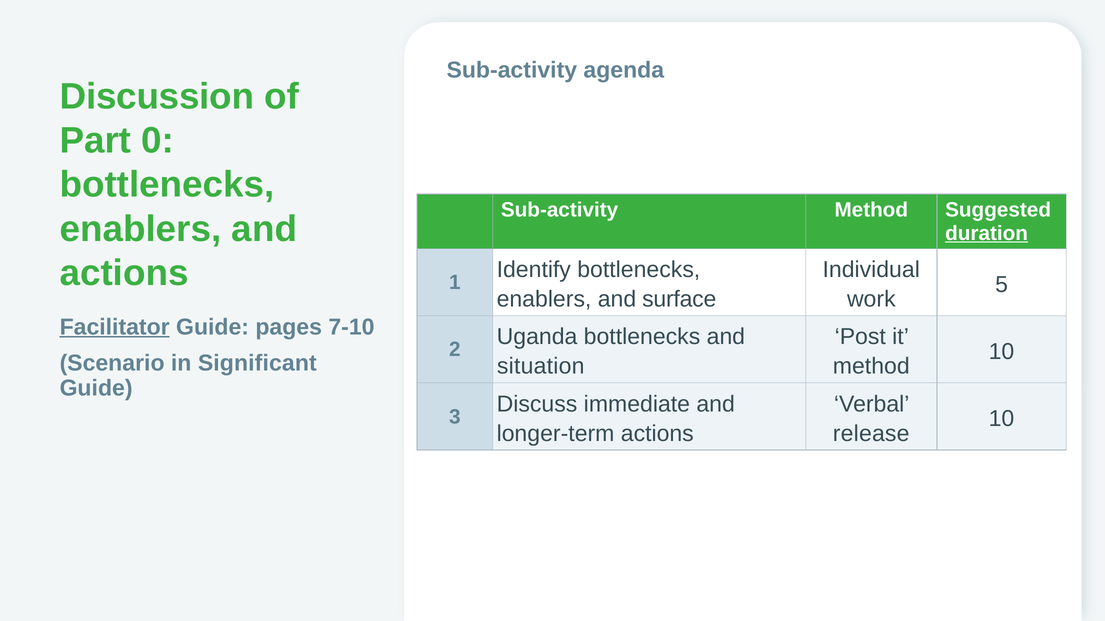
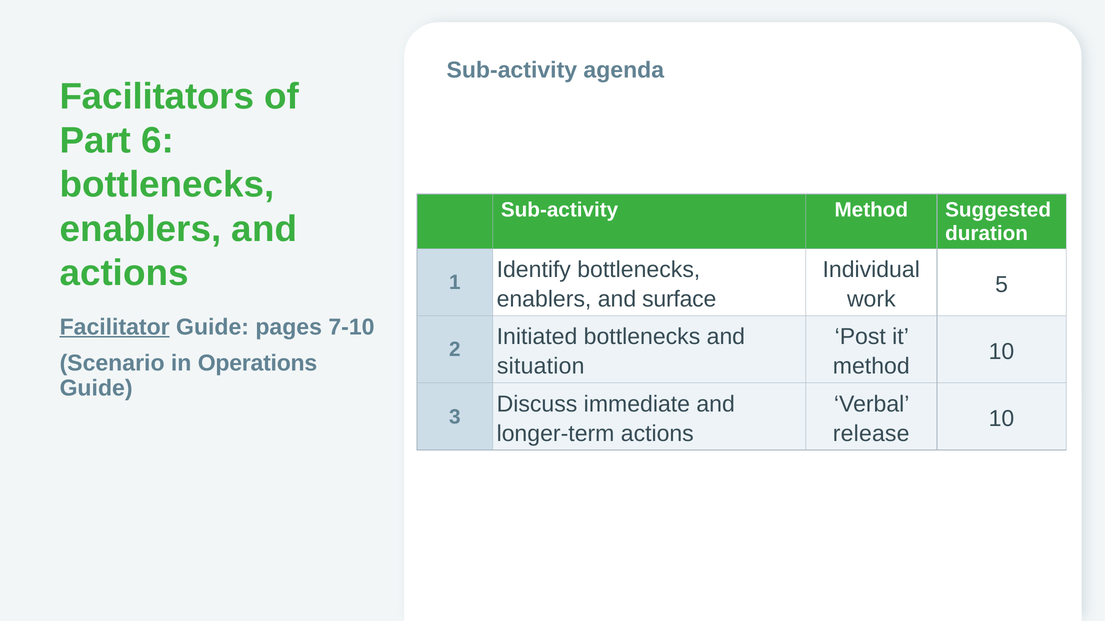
Discussion: Discussion -> Facilitators
0: 0 -> 6
duration underline: present -> none
Uganda: Uganda -> Initiated
Significant: Significant -> Operations
